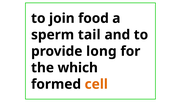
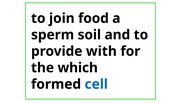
tail: tail -> soil
long: long -> with
cell colour: orange -> blue
